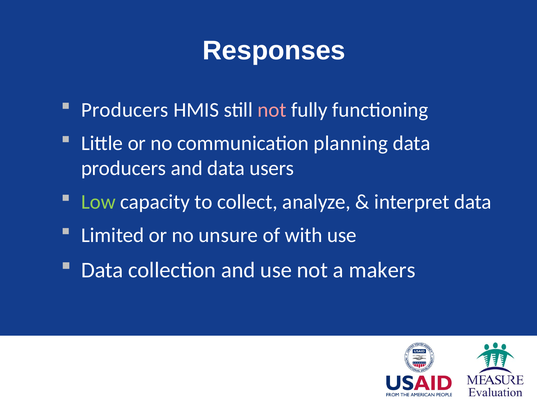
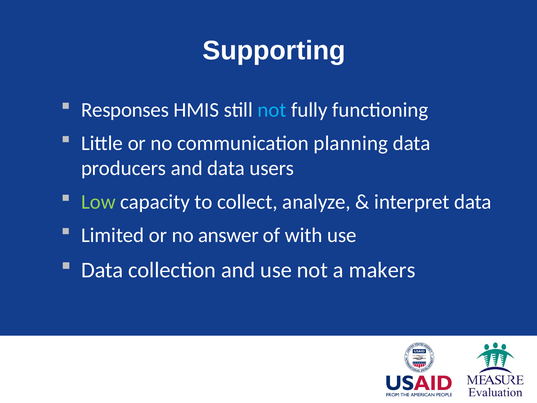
Responses: Responses -> Supporting
Producers at (125, 110): Producers -> Responses
not at (272, 110) colour: pink -> light blue
unsure: unsure -> answer
